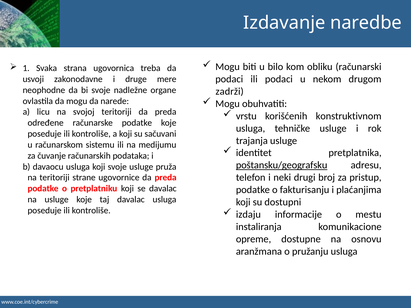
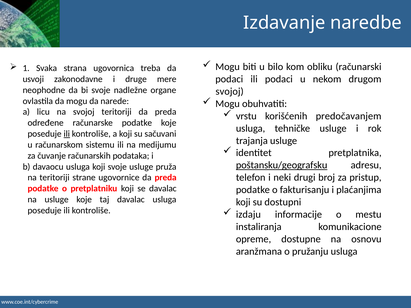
zadrži at (230, 91): zadrži -> svojoj
konstruktivnom: konstruktivnom -> predočavanjem
ili at (67, 134) underline: none -> present
